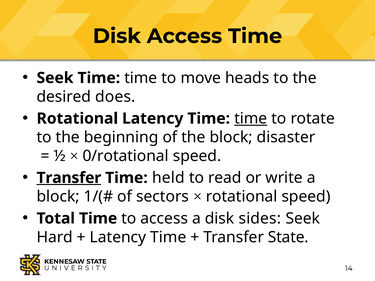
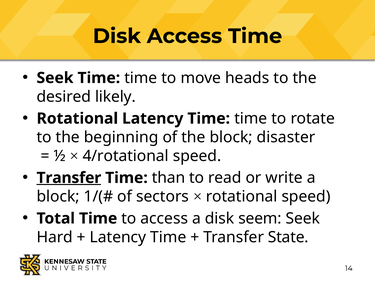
does: does -> likely
time at (251, 119) underline: present -> none
0/rotational: 0/rotational -> 4/rotational
held: held -> than
sides: sides -> seem
